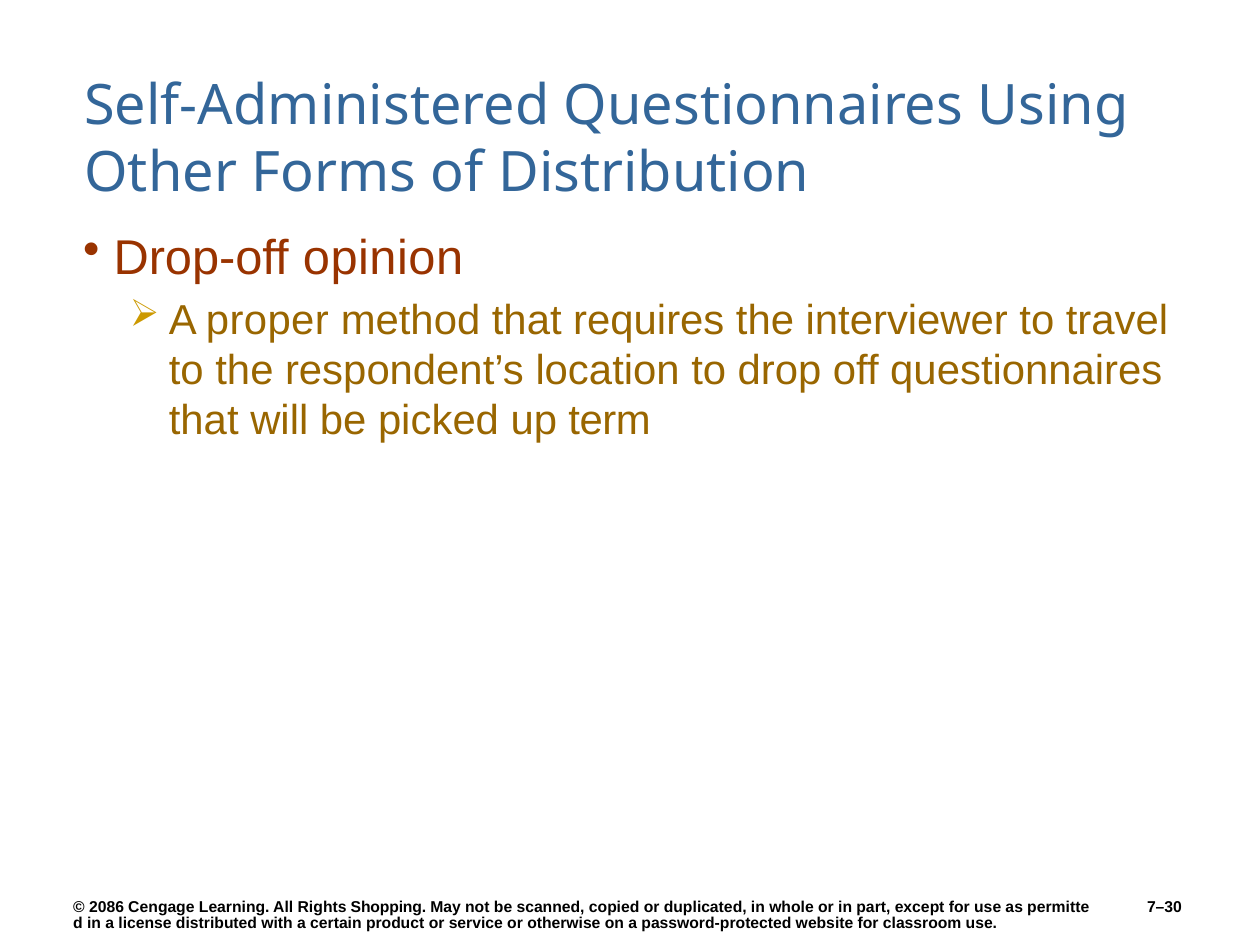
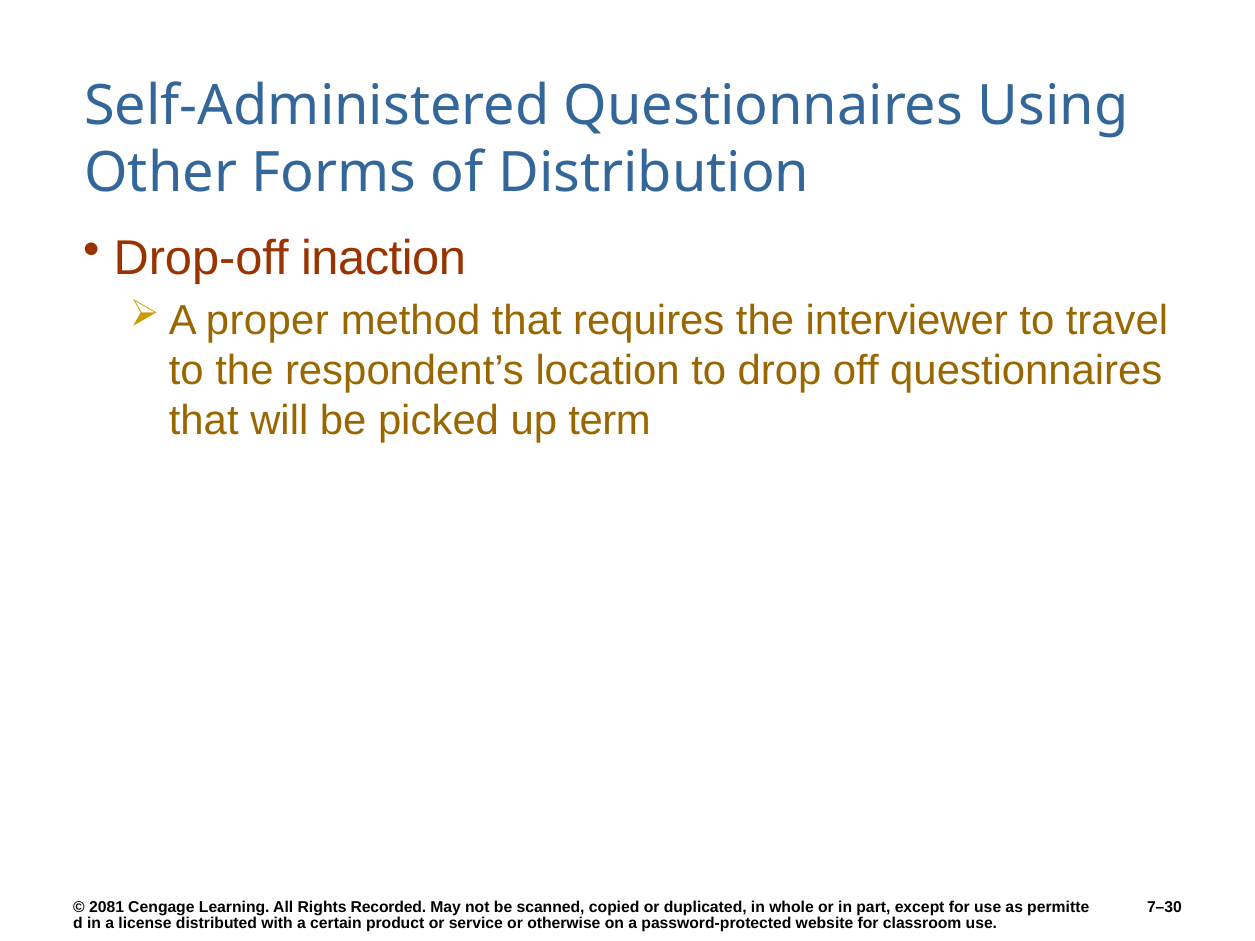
opinion: opinion -> inaction
2086: 2086 -> 2081
Shopping: Shopping -> Recorded
